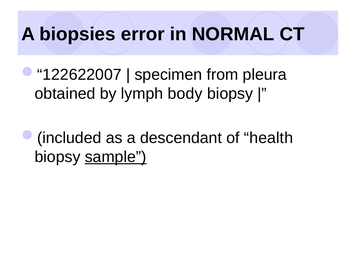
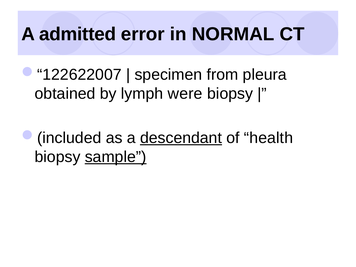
biopsies: biopsies -> admitted
body: body -> were
descendant underline: none -> present
